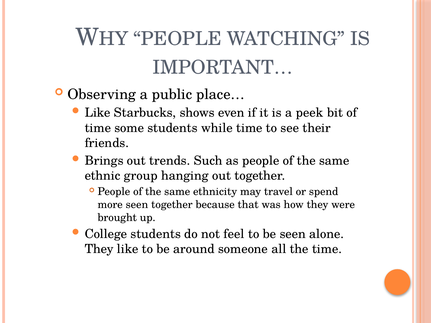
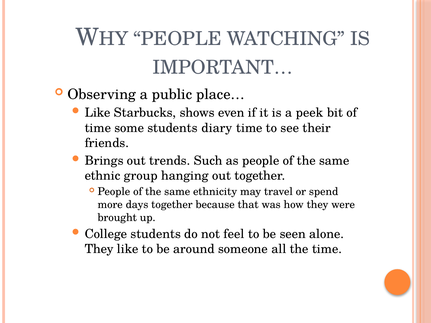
while: while -> diary
more seen: seen -> days
